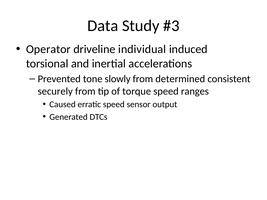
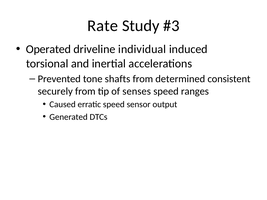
Data: Data -> Rate
Operator: Operator -> Operated
slowly: slowly -> shafts
torque: torque -> senses
